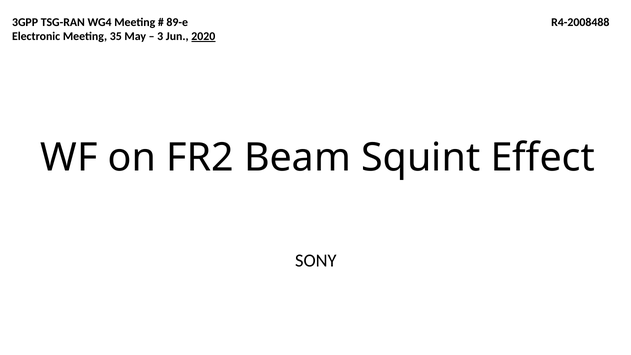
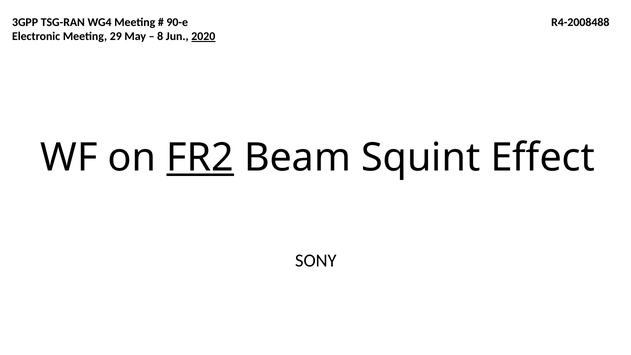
89-e: 89-e -> 90-e
35: 35 -> 29
3: 3 -> 8
FR2 underline: none -> present
